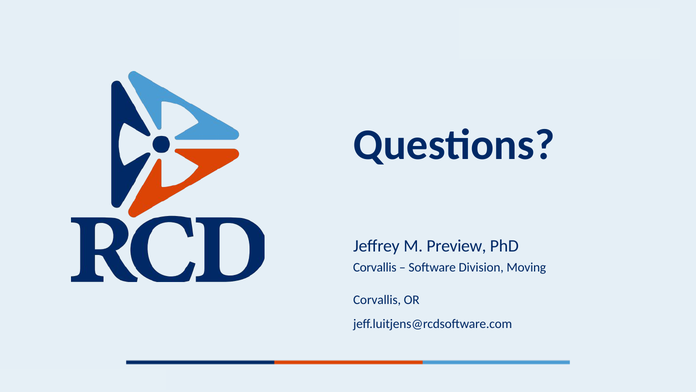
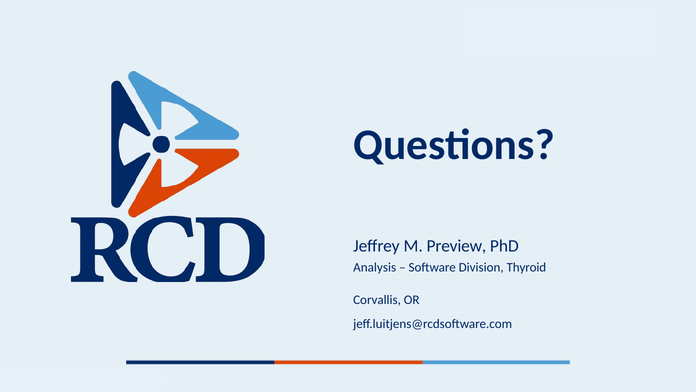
Corvallis at (375, 267): Corvallis -> Analysis
Moving: Moving -> Thyroid
